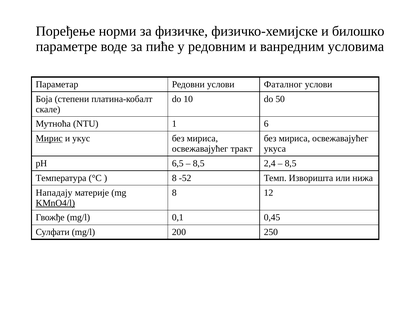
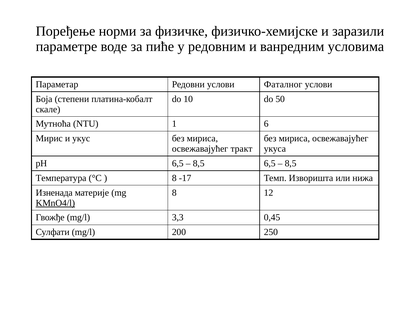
билошко: билошко -> заразили
Мирис underline: present -> none
8,5 2,4: 2,4 -> 6,5
-52: -52 -> -17
Нападају: Нападају -> Изненада
0,1: 0,1 -> 3,3
